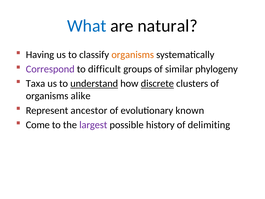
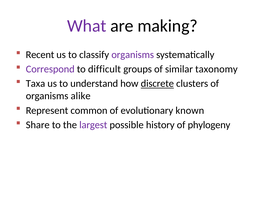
What colour: blue -> purple
natural: natural -> making
Having: Having -> Recent
organisms at (133, 55) colour: orange -> purple
phylogeny: phylogeny -> taxonomy
understand underline: present -> none
ancestor: ancestor -> common
Come: Come -> Share
delimiting: delimiting -> phylogeny
